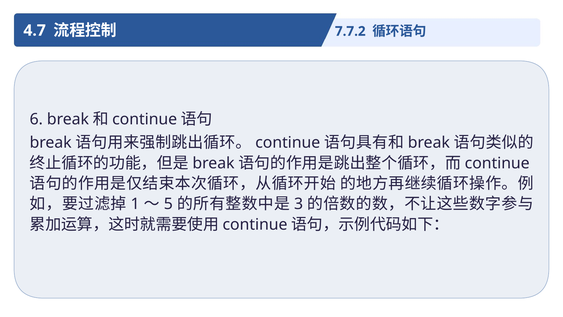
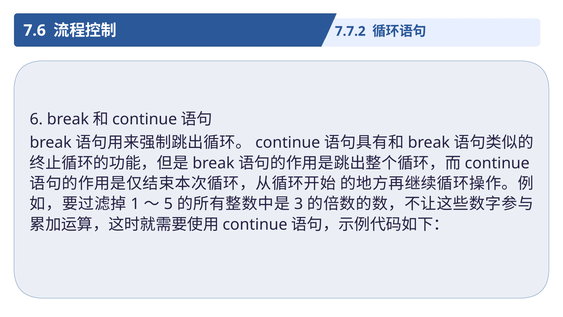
4.7: 4.7 -> 7.6
